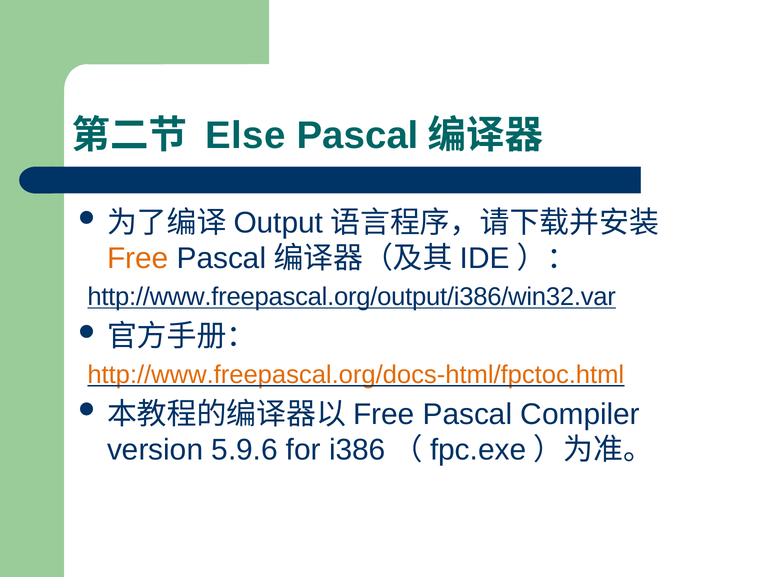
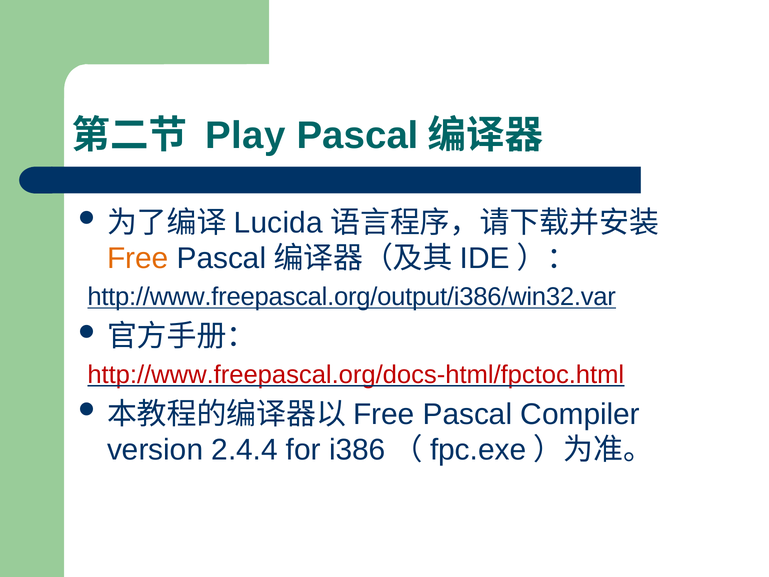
Else: Else -> Play
Output: Output -> Lucida
http://www.freepascal.org/docs-html/fpctoc.html colour: orange -> red
5.9.6: 5.9.6 -> 2.4.4
